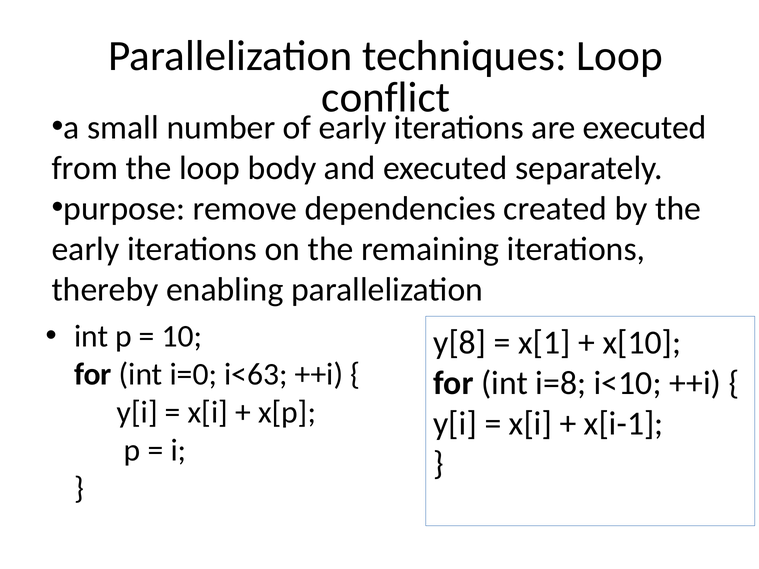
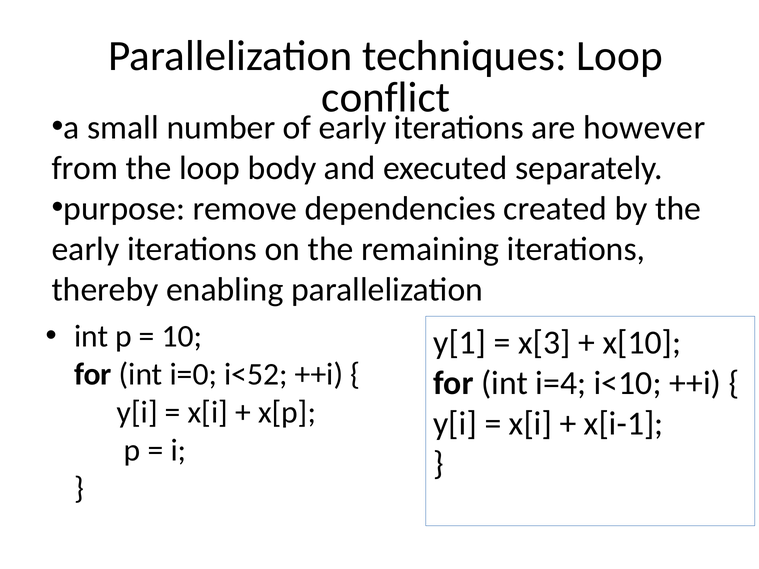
are executed: executed -> however
y[8: y[8 -> y[1
x[1: x[1 -> x[3
i<63: i<63 -> i<52
i=8: i=8 -> i=4
